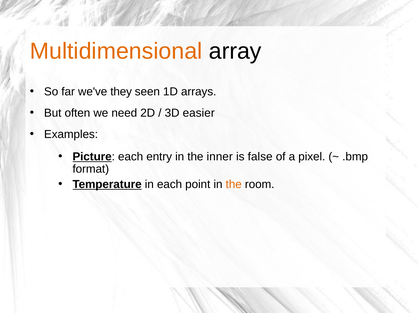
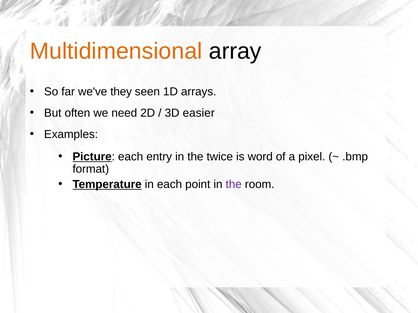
inner: inner -> twice
false: false -> word
the at (234, 184) colour: orange -> purple
